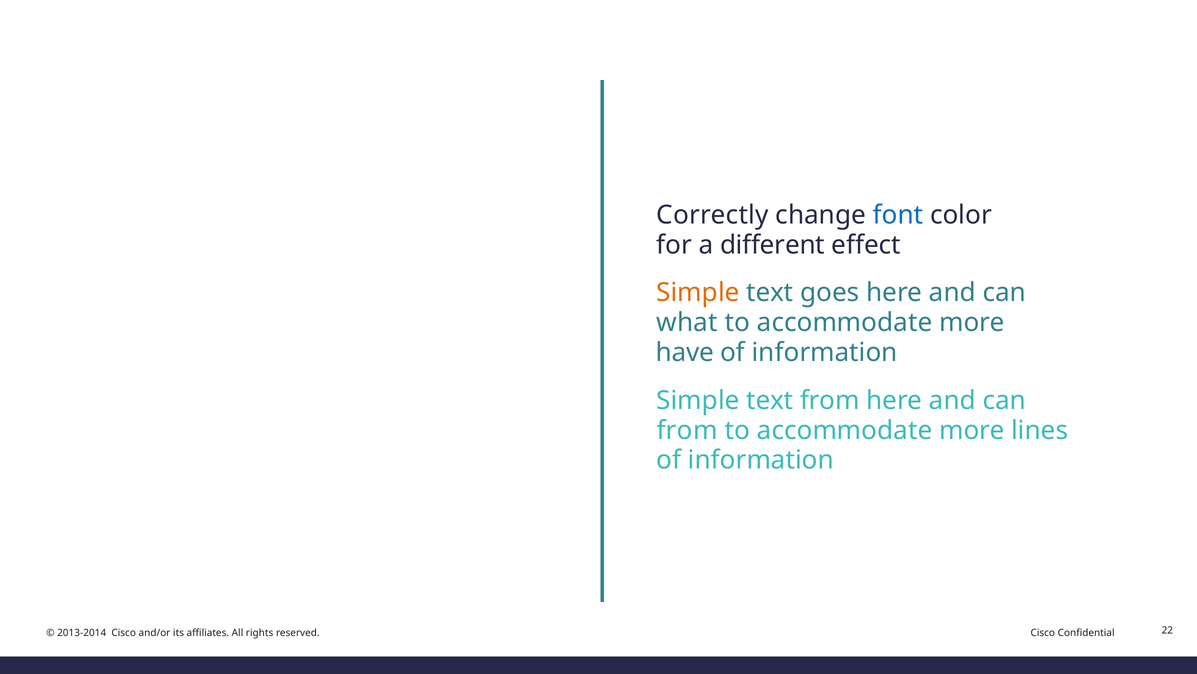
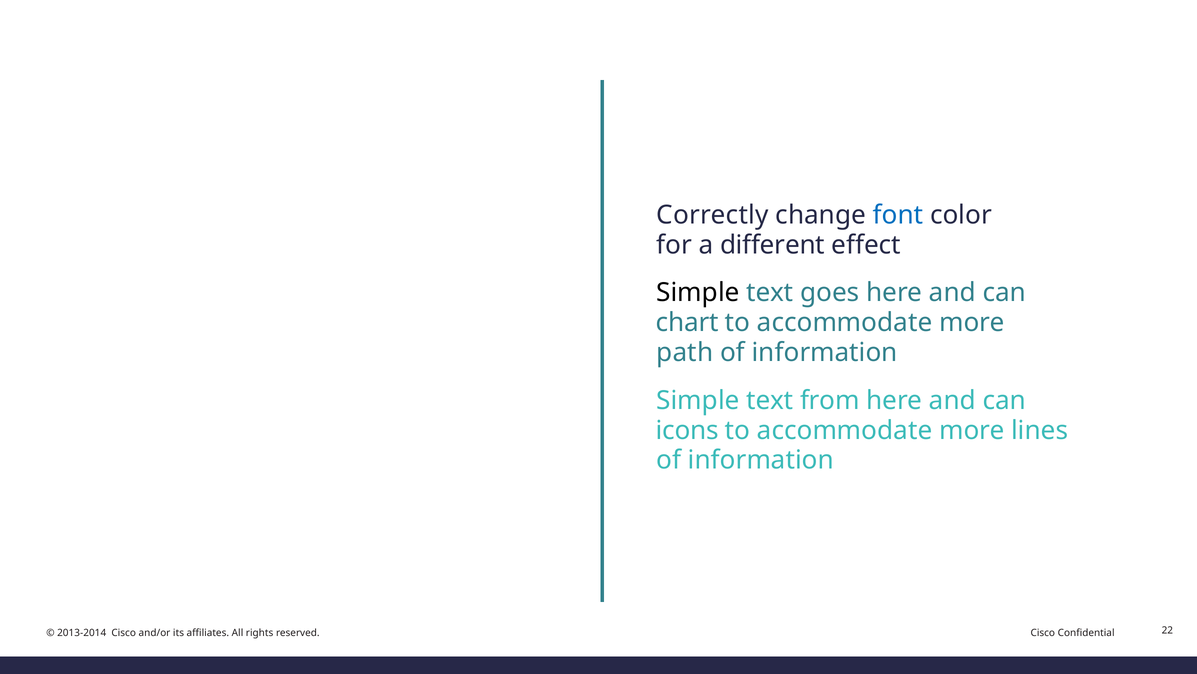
Simple at (698, 293) colour: orange -> black
what: what -> chart
have: have -> path
from at (687, 430): from -> icons
